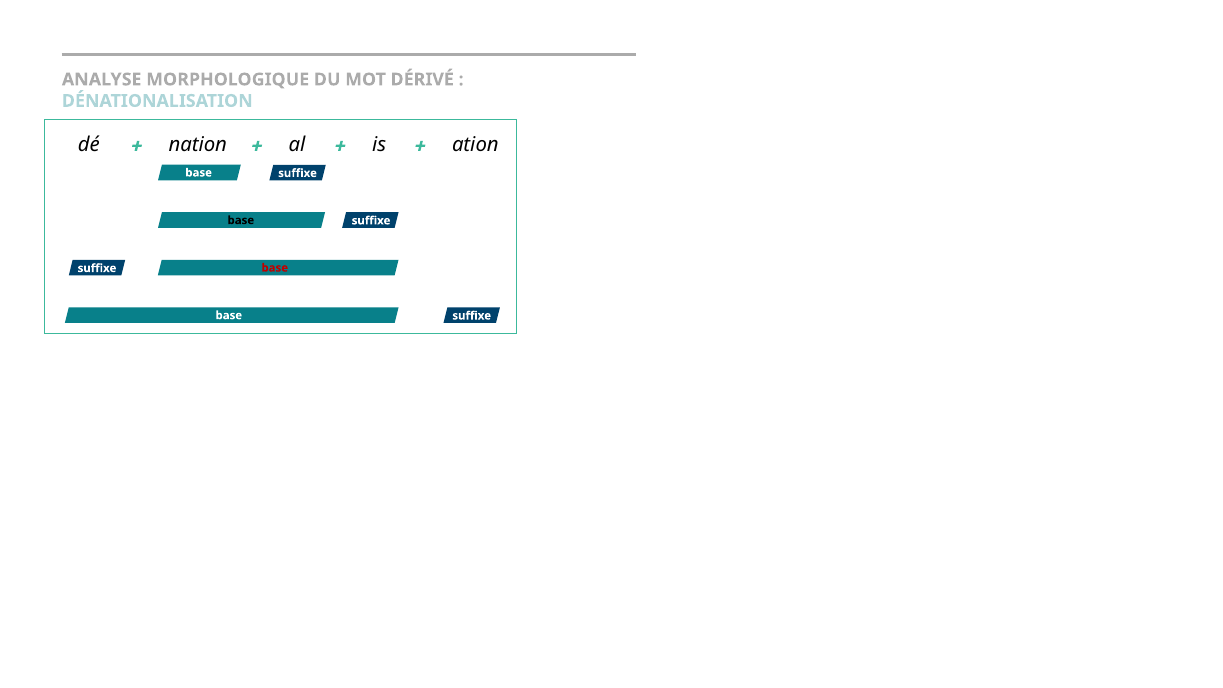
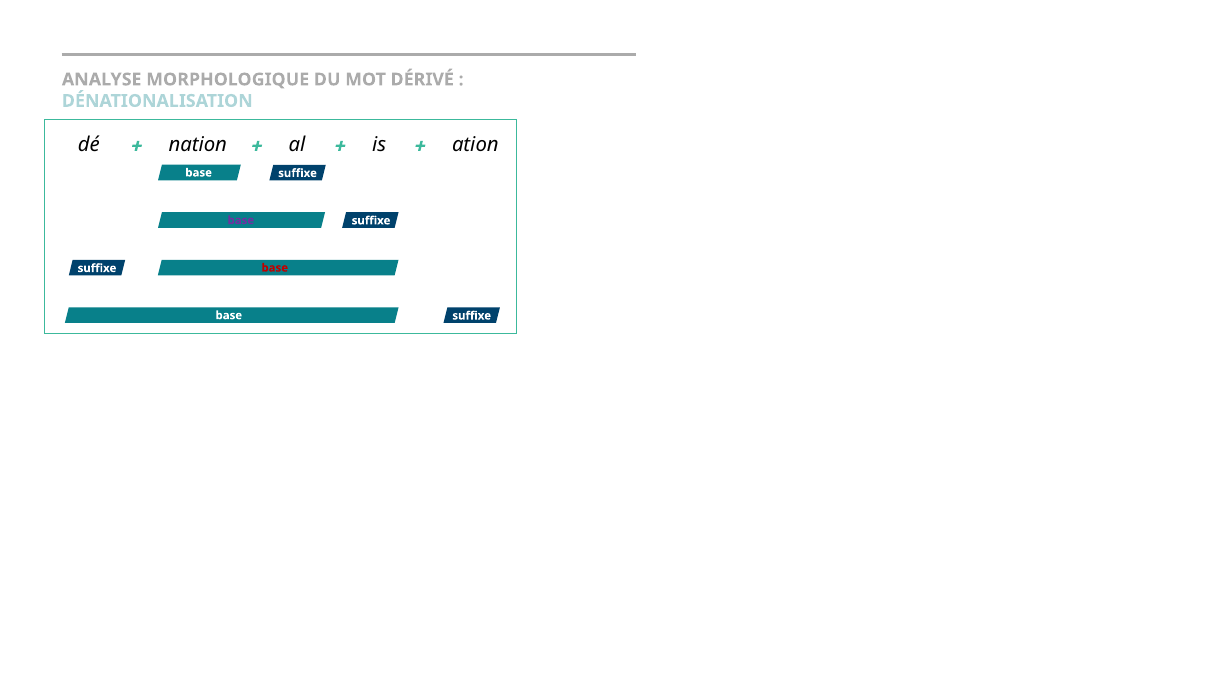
base at (241, 220) colour: black -> purple
